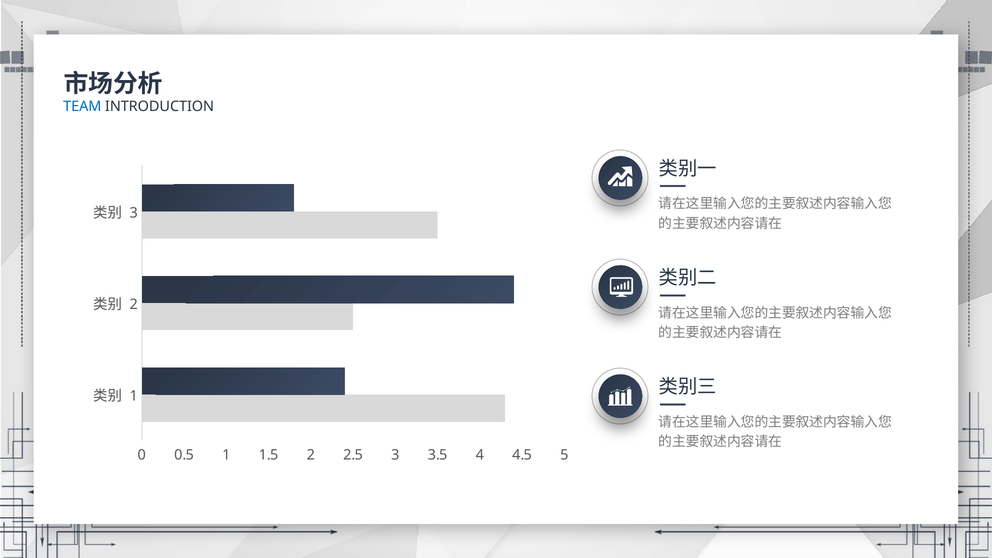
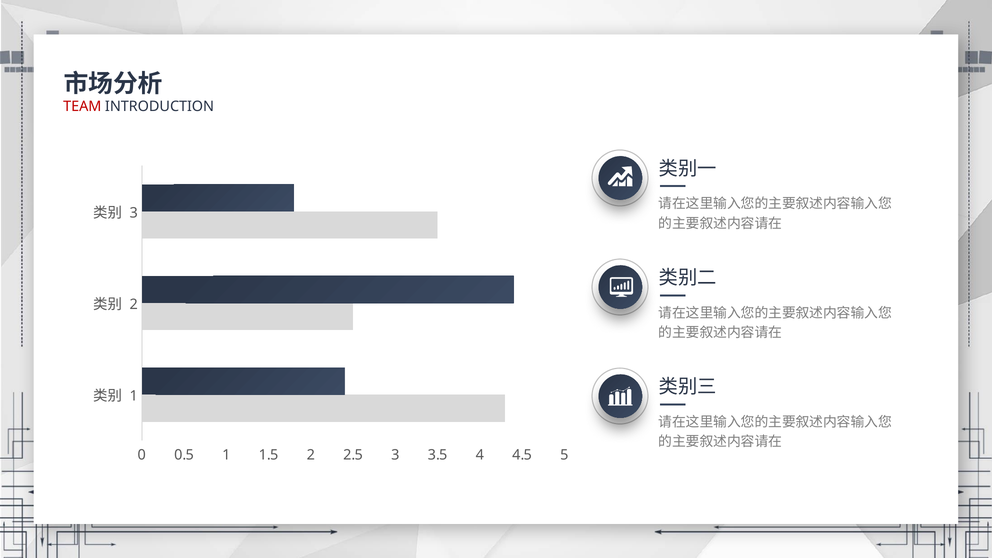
TEAM colour: blue -> red
